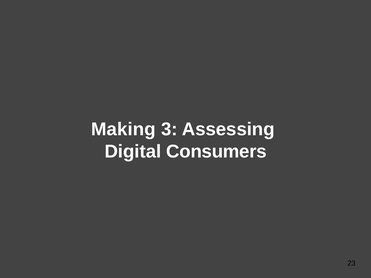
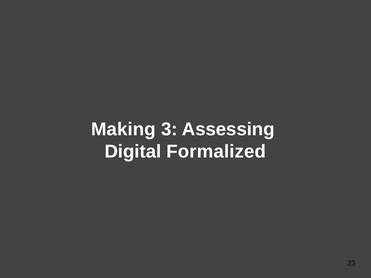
Consumers: Consumers -> Formalized
